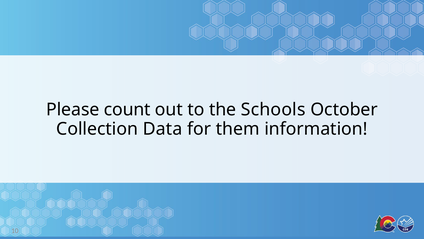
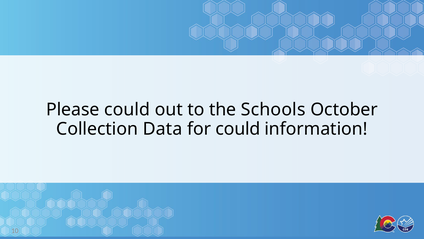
Please count: count -> could
for them: them -> could
